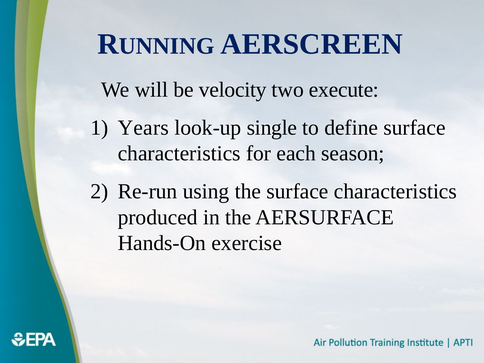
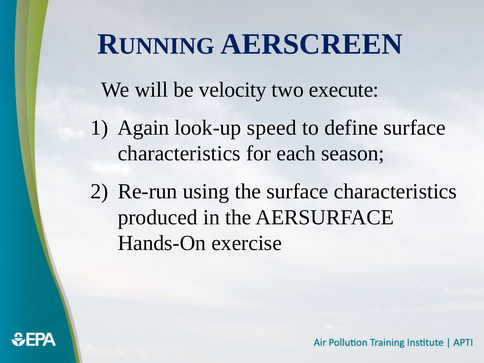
Years: Years -> Again
single: single -> speed
